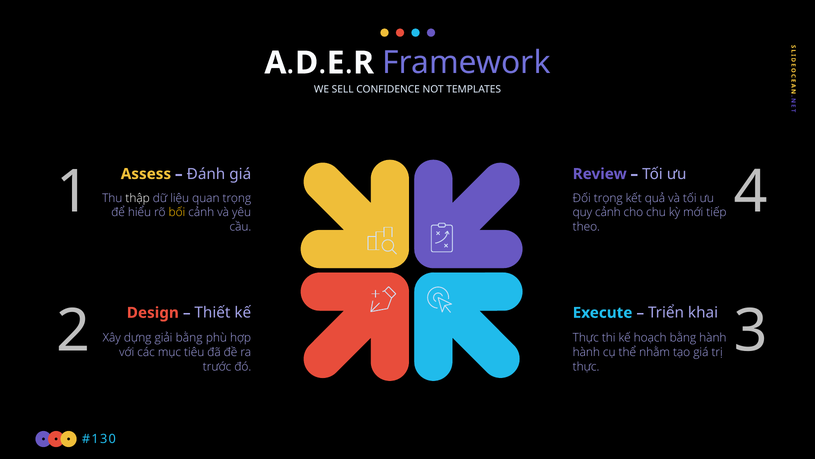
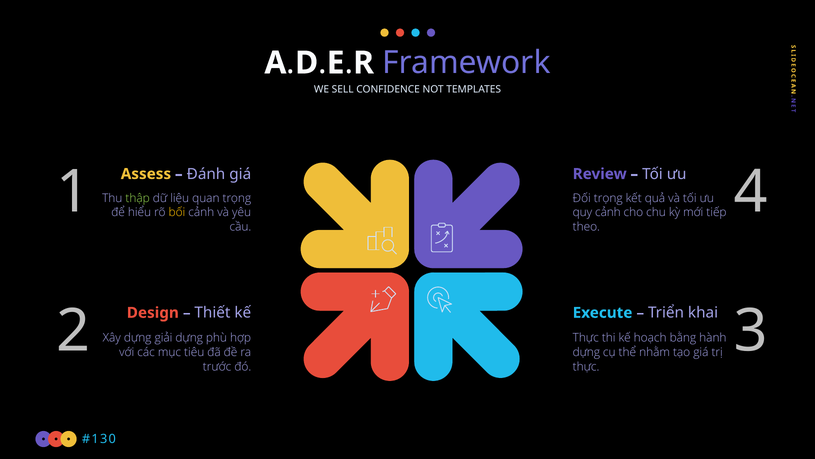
thập colour: white -> light green
giải bằng: bằng -> dựng
hành at (586, 352): hành -> dựng
